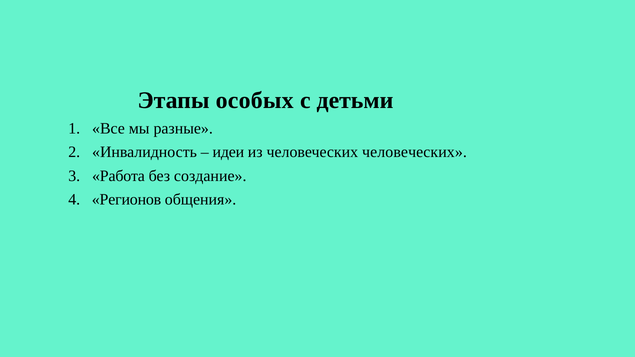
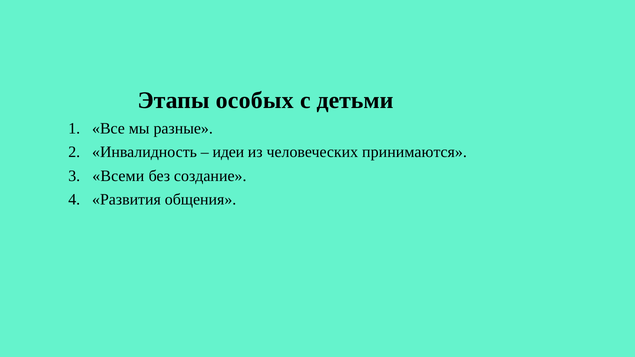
человеческих человеческих: человеческих -> принимаются
Работа: Работа -> Всеми
Регионов: Регионов -> Развития
